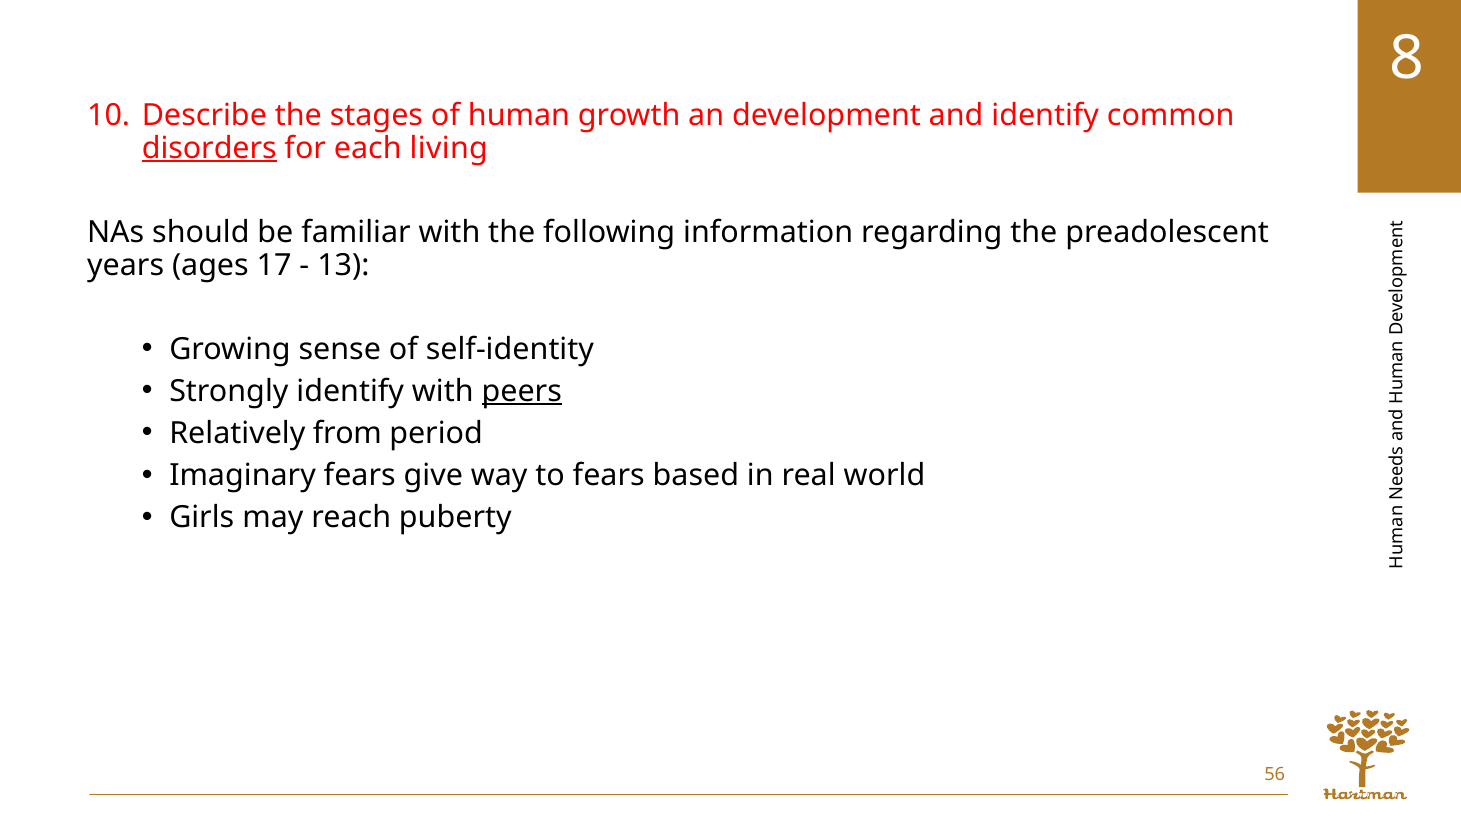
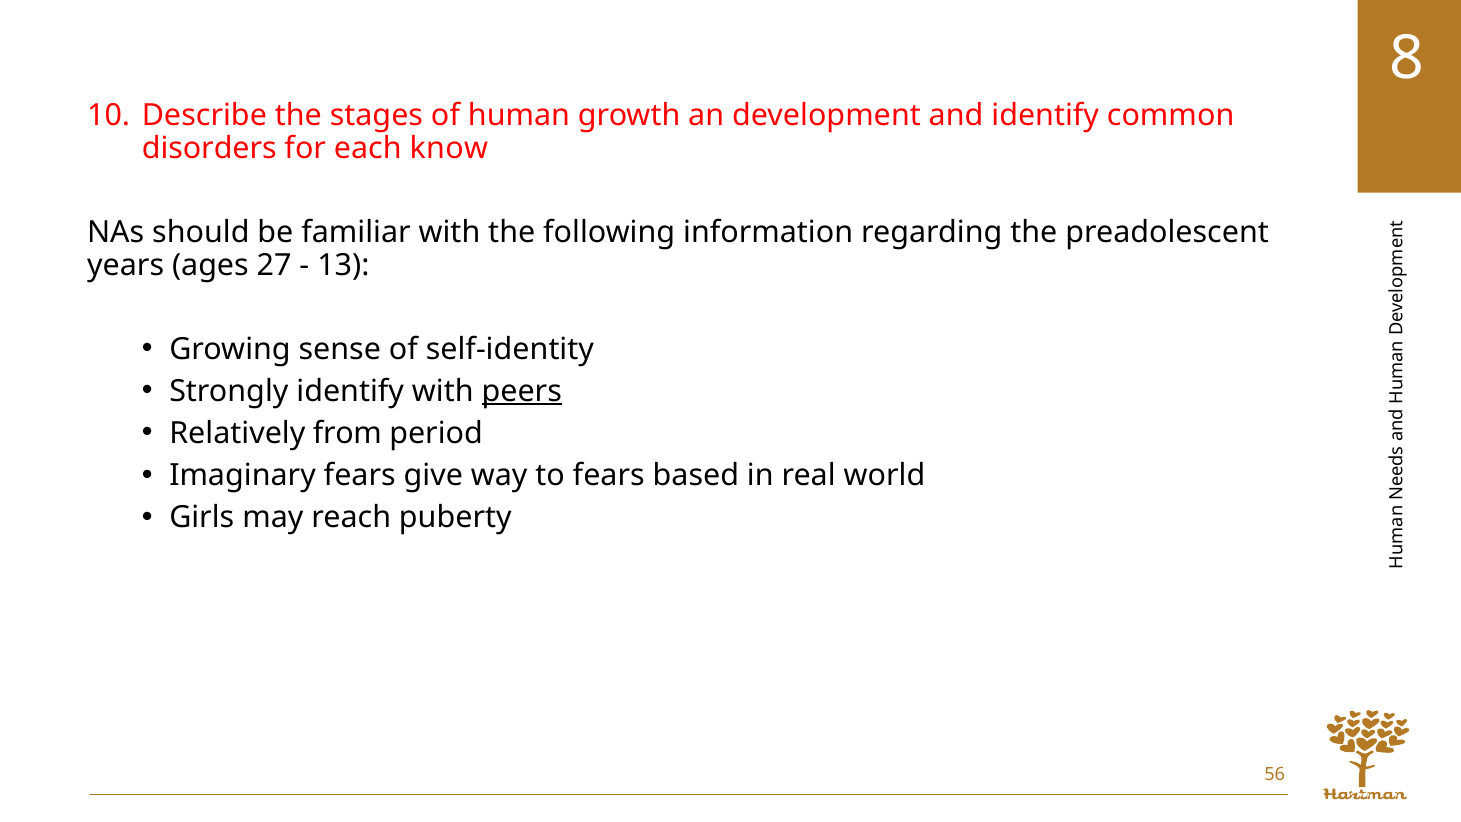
disorders underline: present -> none
living: living -> know
17: 17 -> 27
